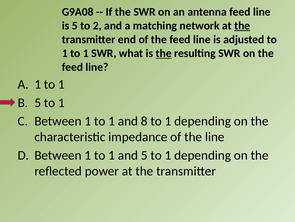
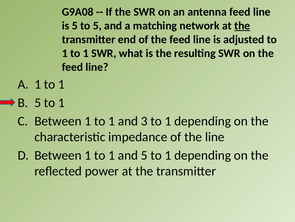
to 2: 2 -> 5
the at (164, 53) underline: present -> none
8: 8 -> 3
